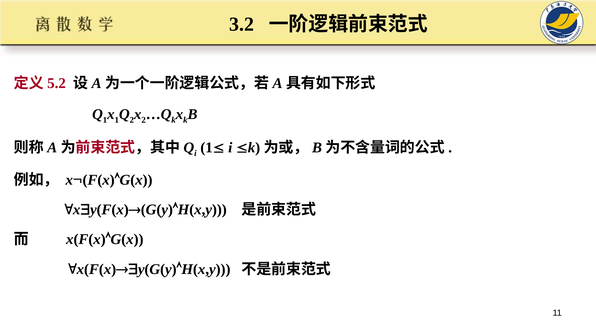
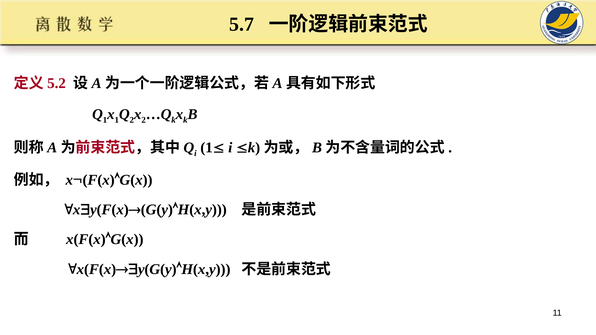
3.2: 3.2 -> 5.7
